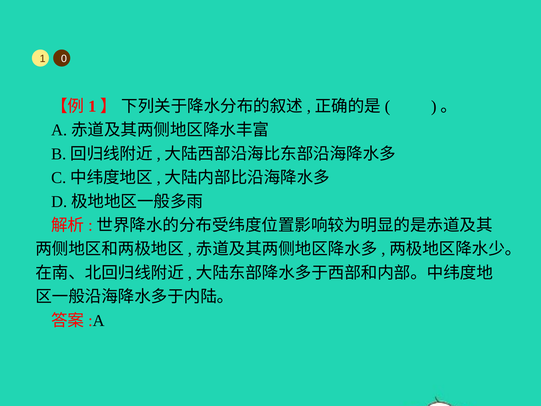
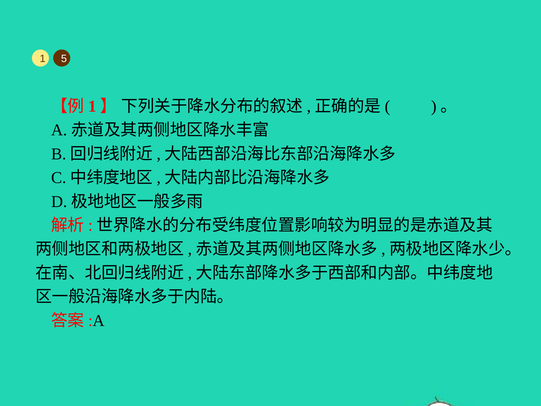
0: 0 -> 5
